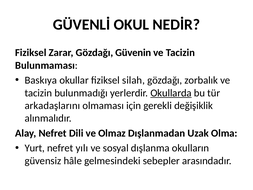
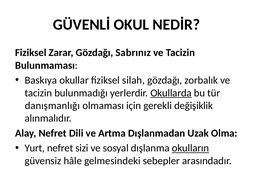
Güvenin: Güvenin -> Sabrınız
arkadaşlarını: arkadaşlarını -> danışmanlığı
Olmaz: Olmaz -> Artma
yılı: yılı -> sizi
okulların underline: none -> present
